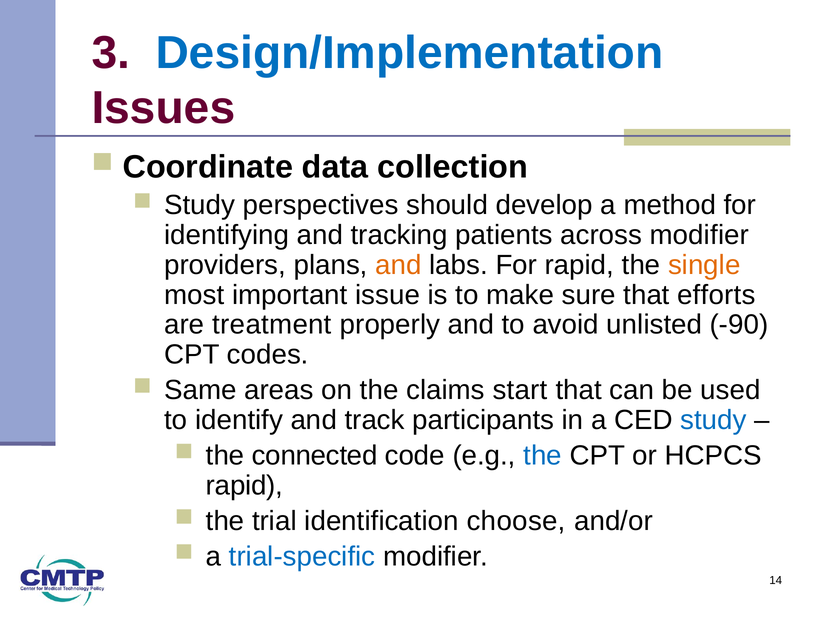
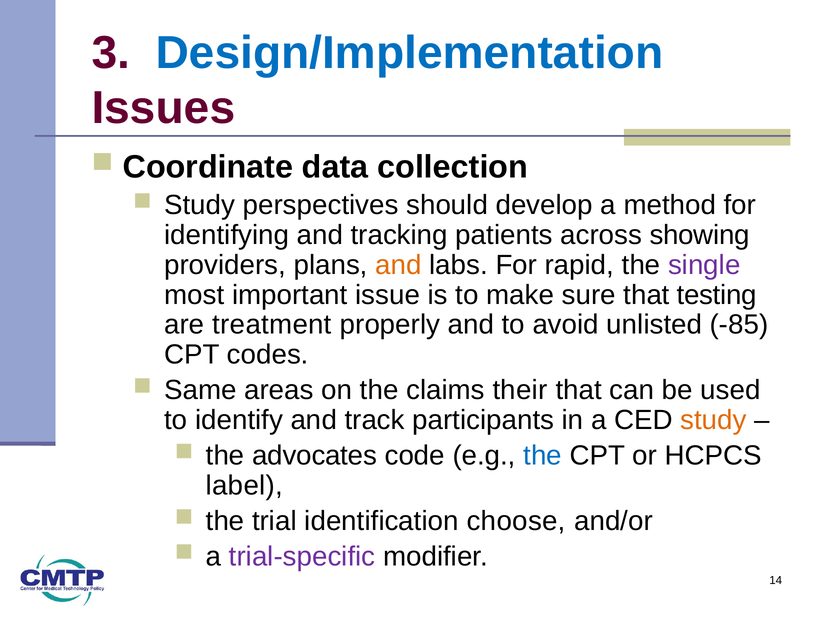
across modifier: modifier -> showing
single colour: orange -> purple
efforts: efforts -> testing
-90: -90 -> -85
start: start -> their
study at (714, 420) colour: blue -> orange
connected: connected -> advocates
rapid at (245, 486): rapid -> label
trial-specific colour: blue -> purple
